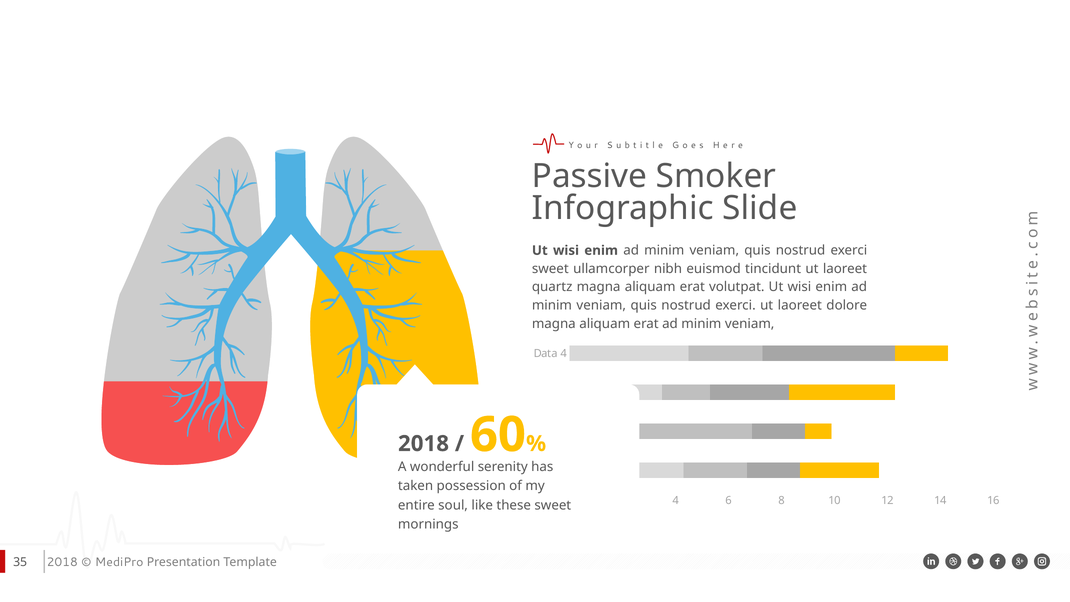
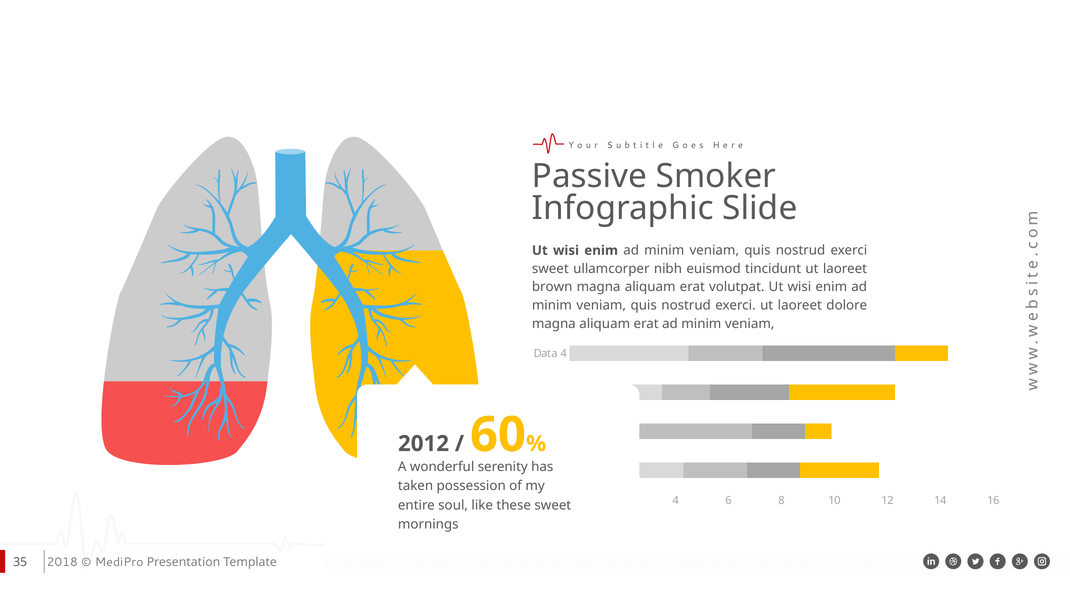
quartz: quartz -> brown
2018 at (424, 444): 2018 -> 2012
